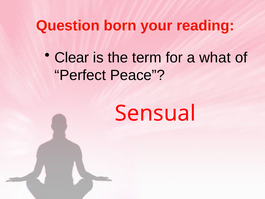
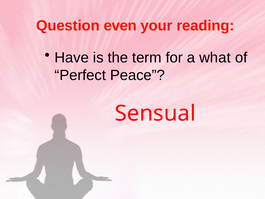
born: born -> even
Clear: Clear -> Have
